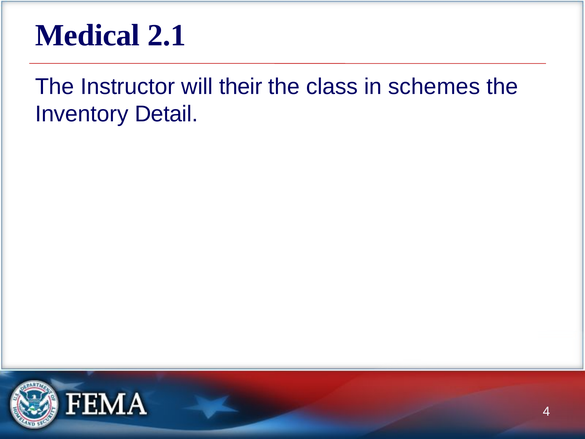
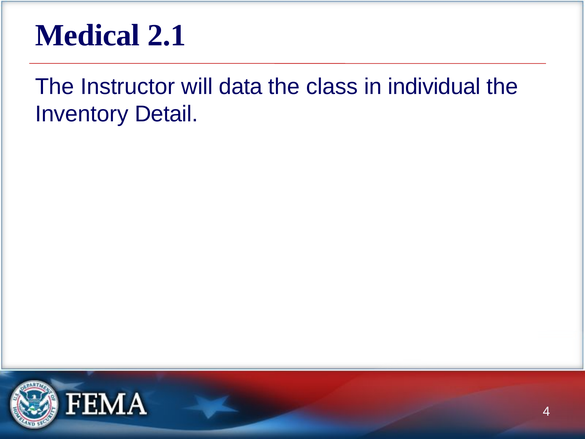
their: their -> data
schemes: schemes -> individual
